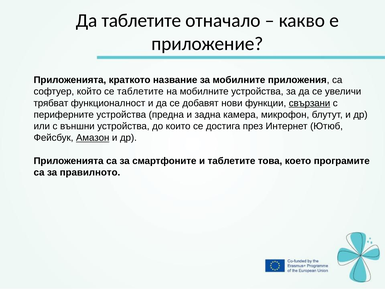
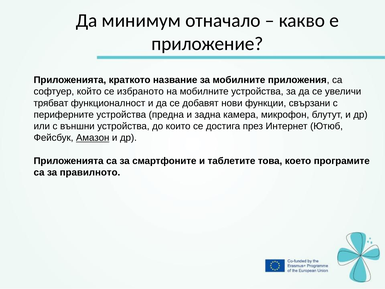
Да таблетите: таблетите -> минимум
се таблетите: таблетите -> избраното
свързани underline: present -> none
